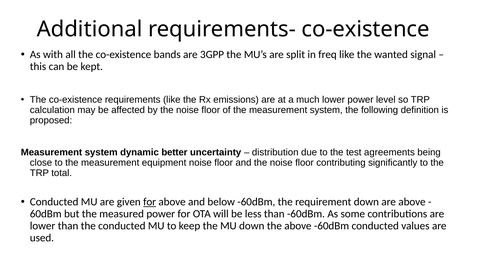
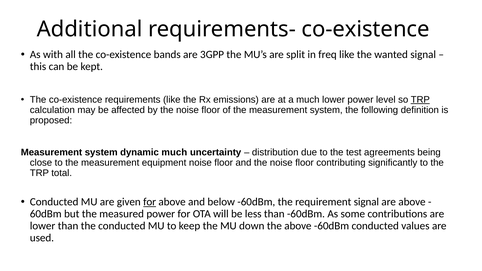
TRP at (420, 100) underline: none -> present
dynamic better: better -> much
requirement down: down -> signal
